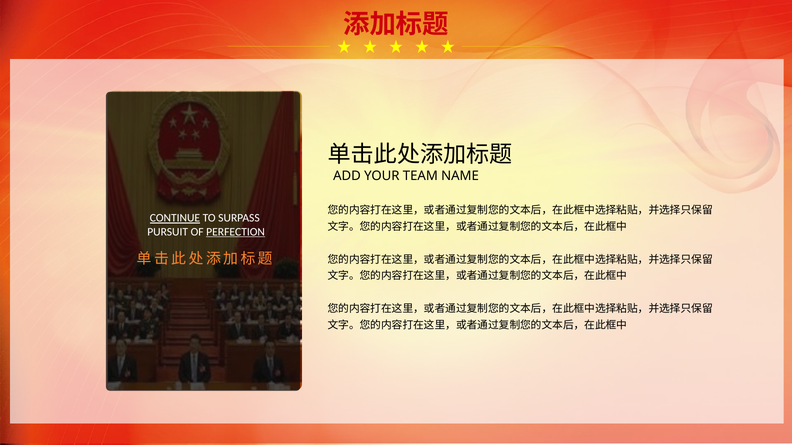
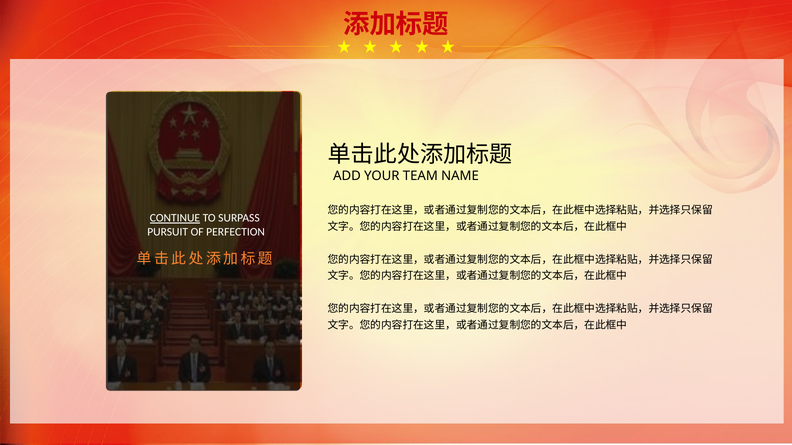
PERFECTION underline: present -> none
